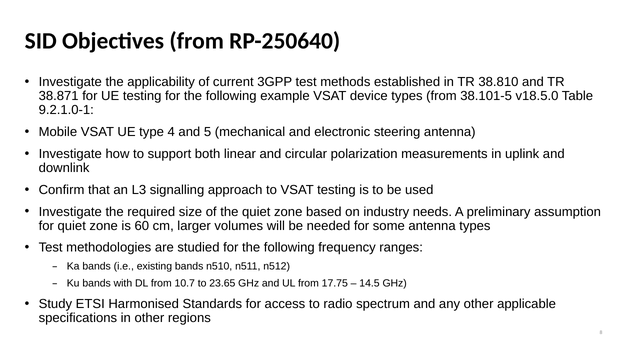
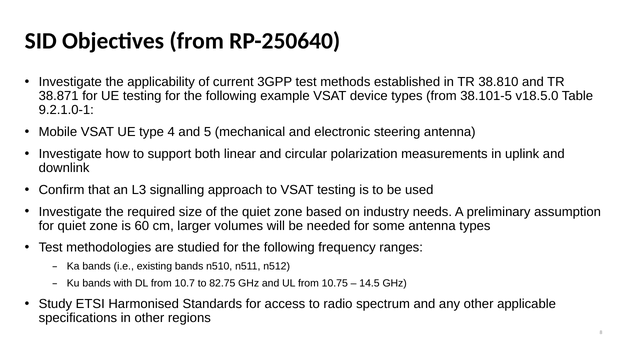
23.65: 23.65 -> 82.75
17.75: 17.75 -> 10.75
